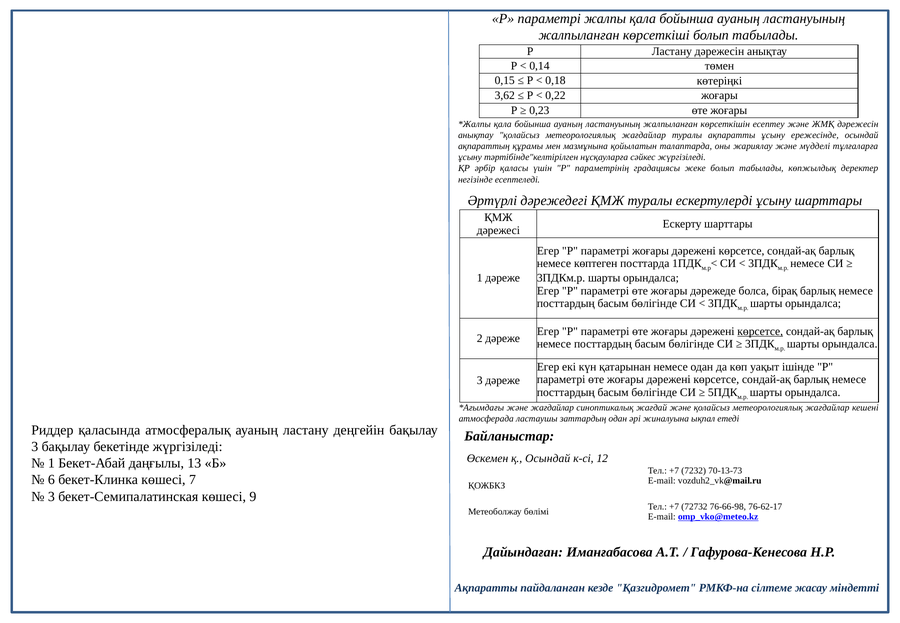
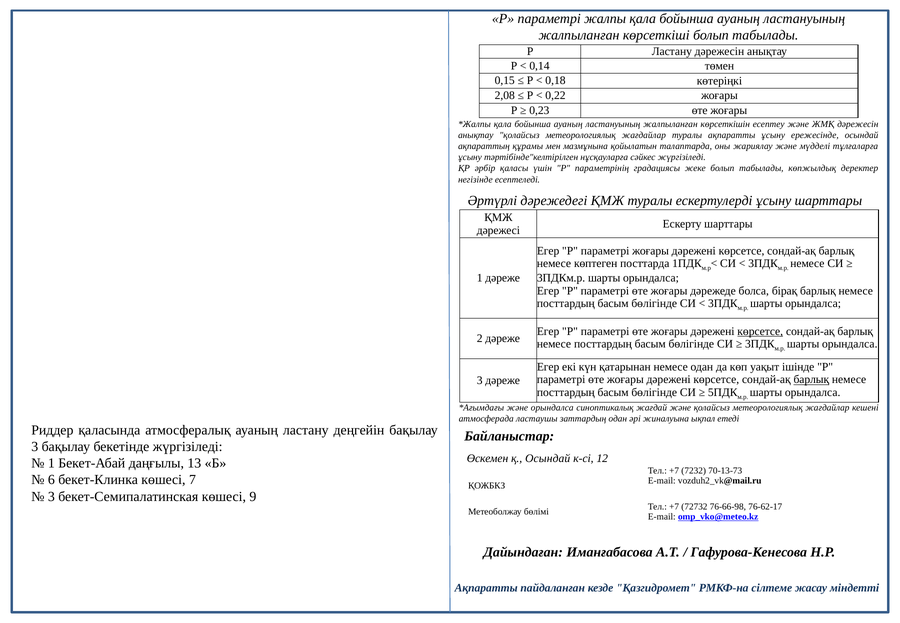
3,62: 3,62 -> 2,08
барлық at (811, 380) underline: none -> present
және жағдайлар: жағдайлар -> орындалса
